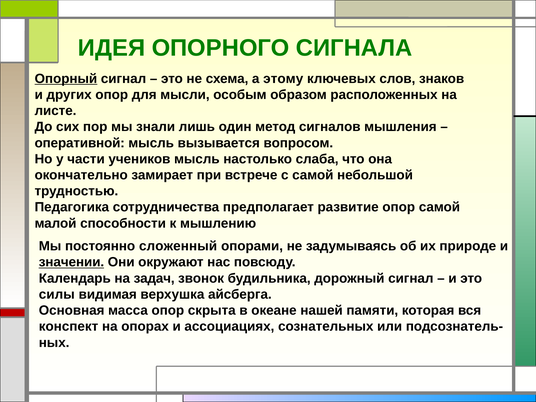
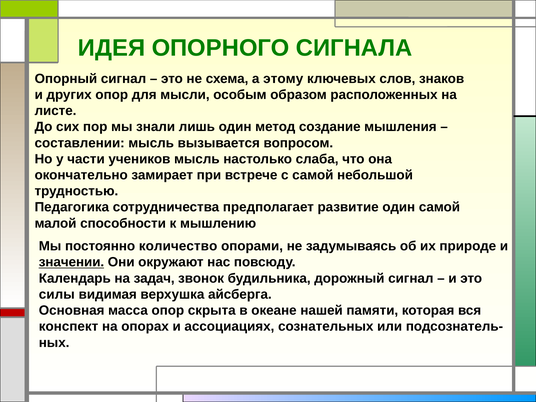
Опорный underline: present -> none
сигналов: сигналов -> создание
оперативной: оперативной -> составлении
развитие опор: опор -> один
сложенный: сложенный -> количество
